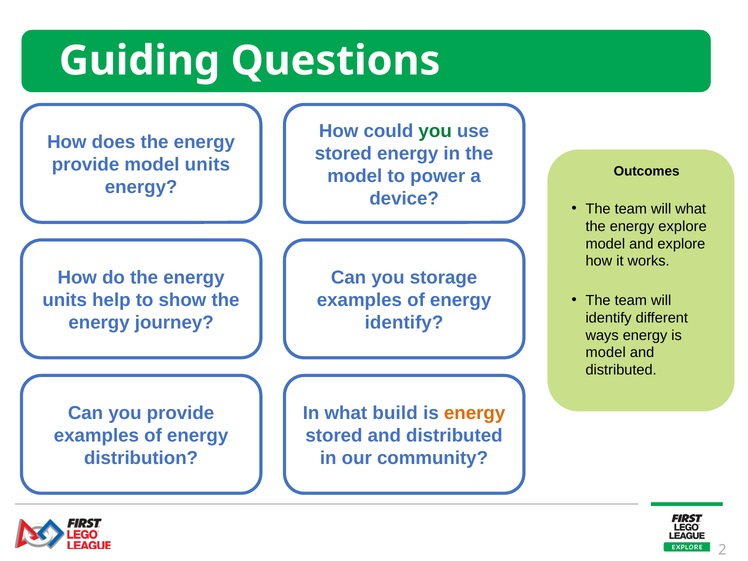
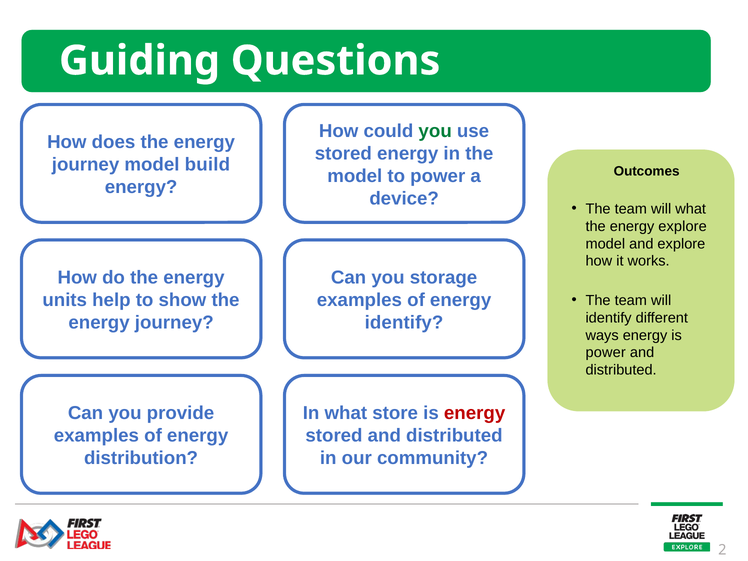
provide at (86, 165): provide -> journey
model units: units -> build
model at (606, 353): model -> power
build: build -> store
energy at (475, 413) colour: orange -> red
